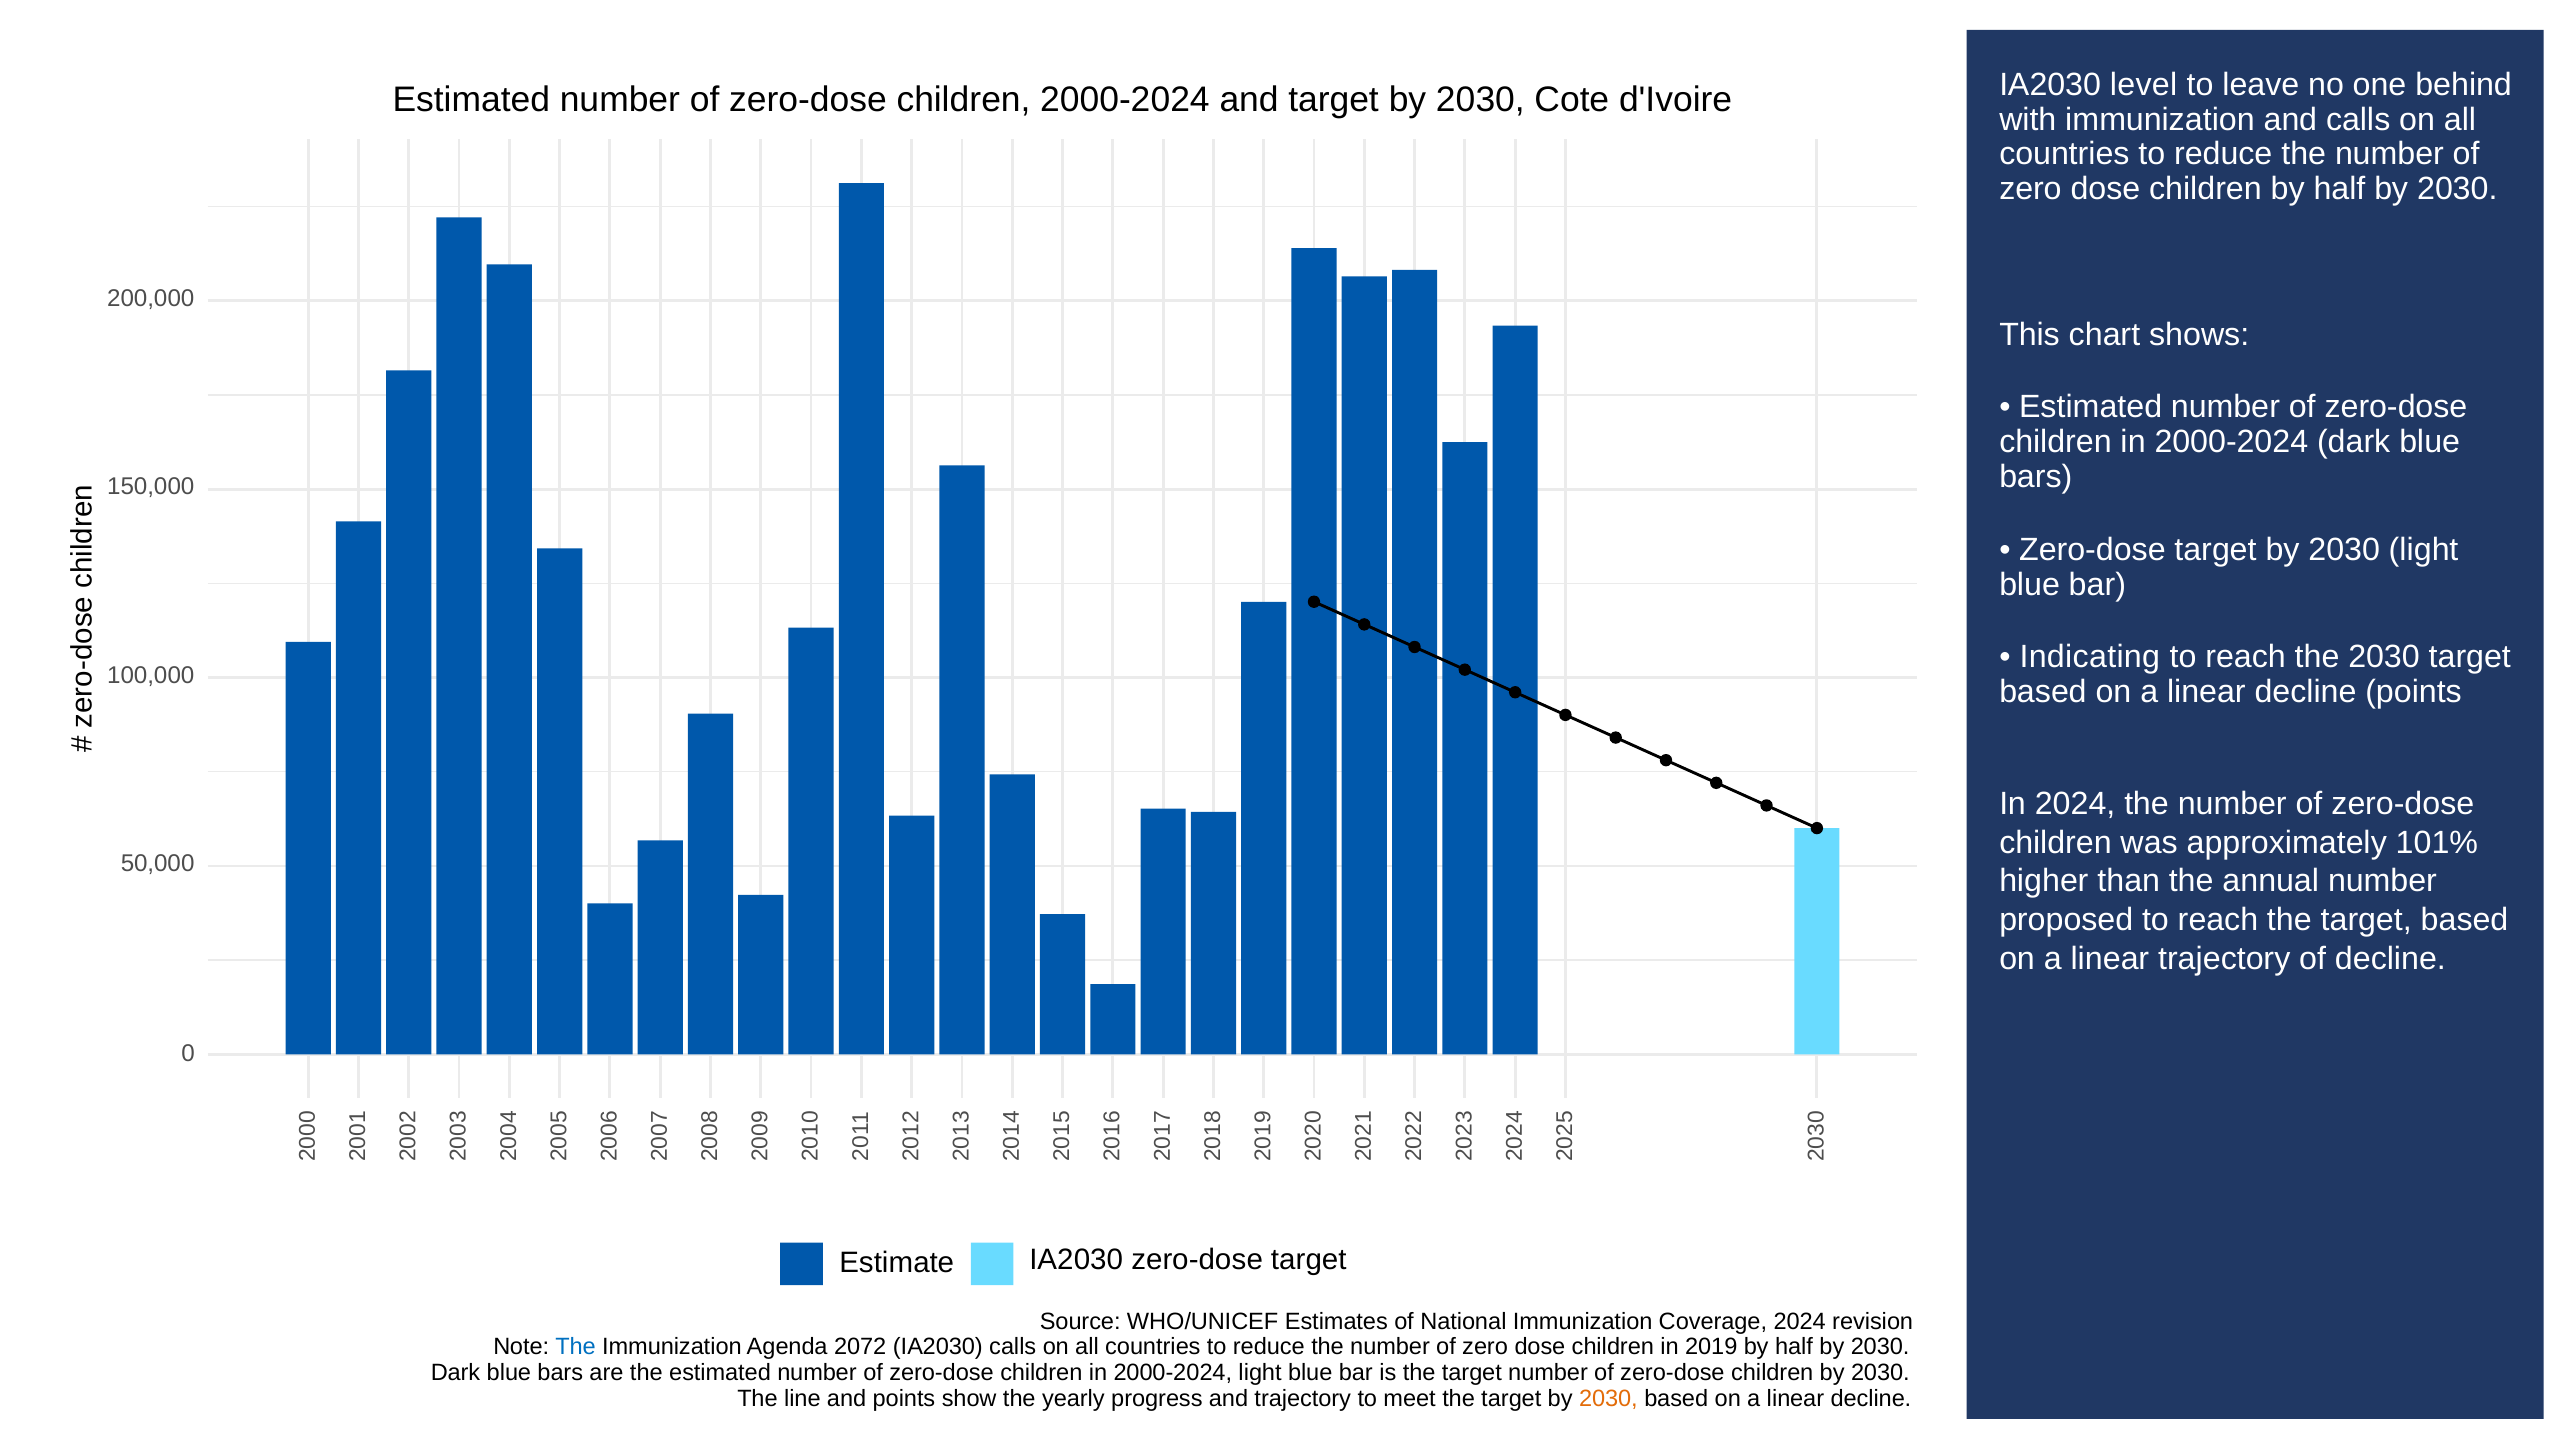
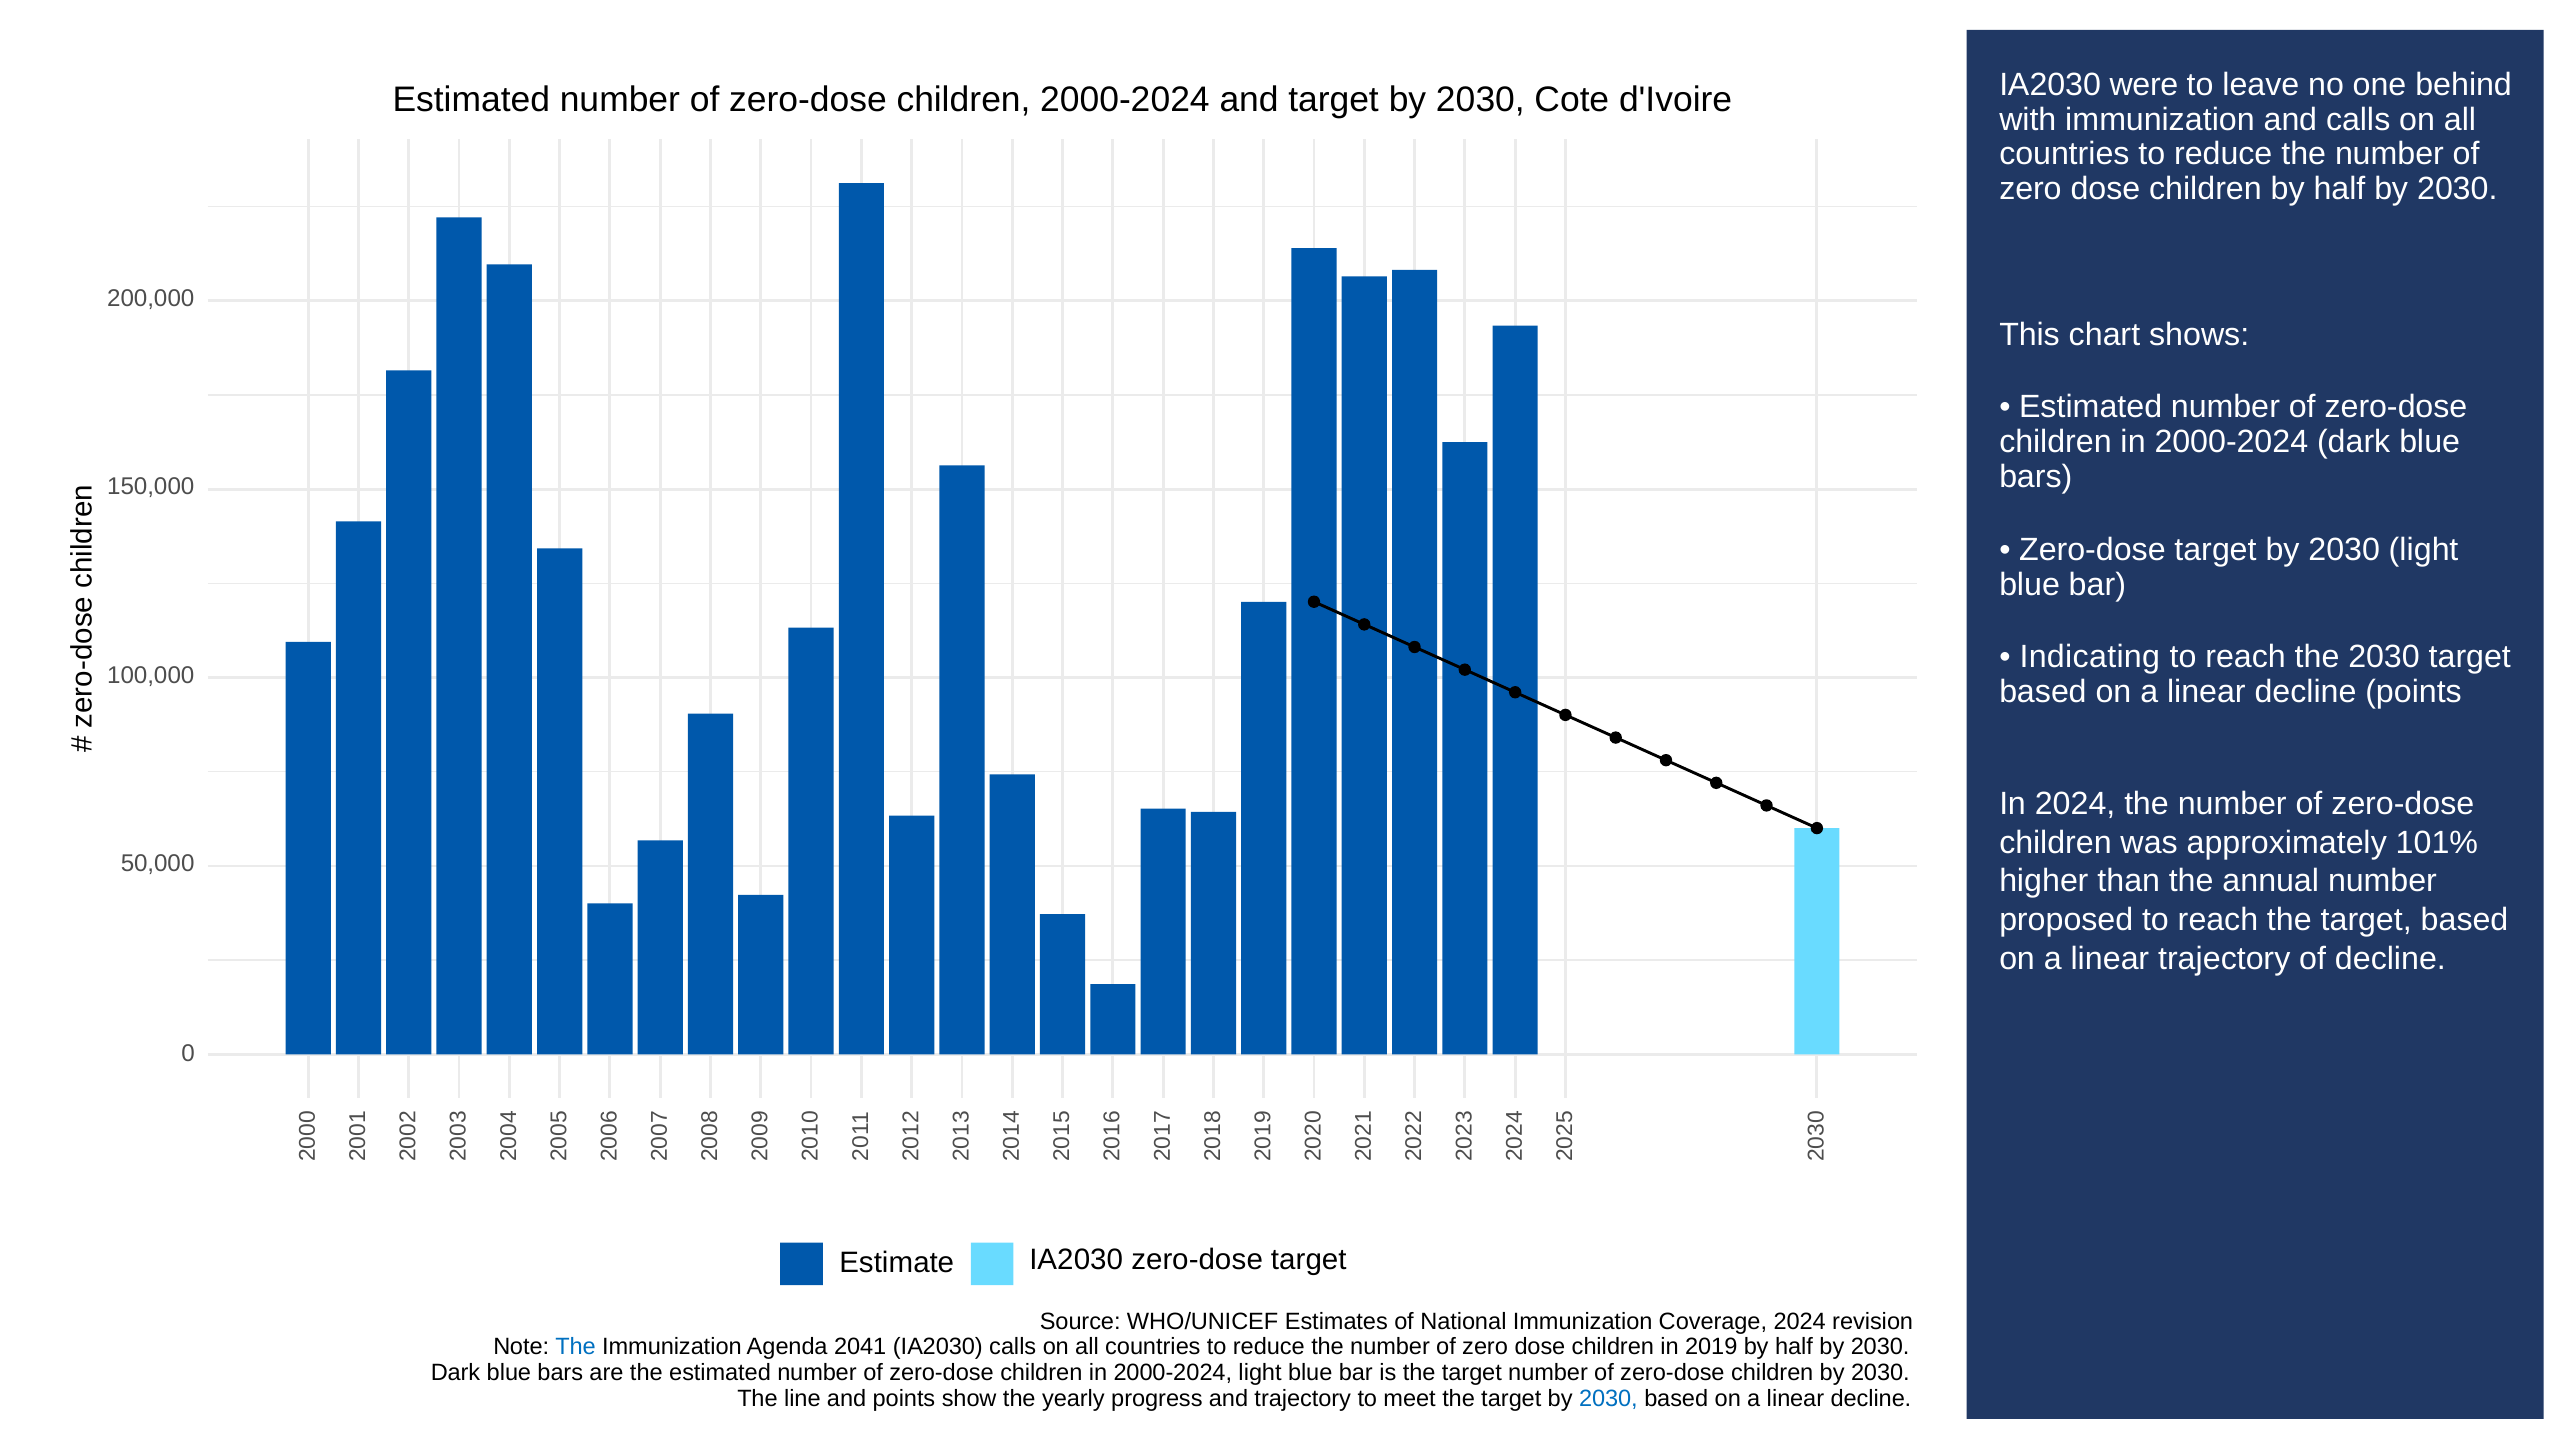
level: level -> were
2072: 2072 -> 2041
2030 at (1608, 1398) colour: orange -> blue
